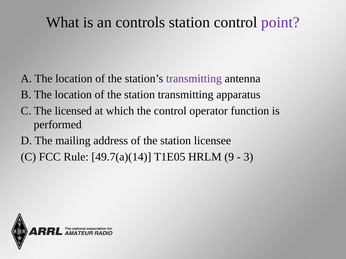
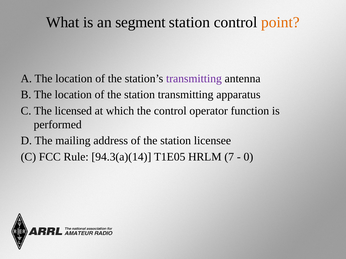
controls: controls -> segment
point colour: purple -> orange
49.7(a)(14: 49.7(a)(14 -> 94.3(a)(14
9: 9 -> 7
3: 3 -> 0
